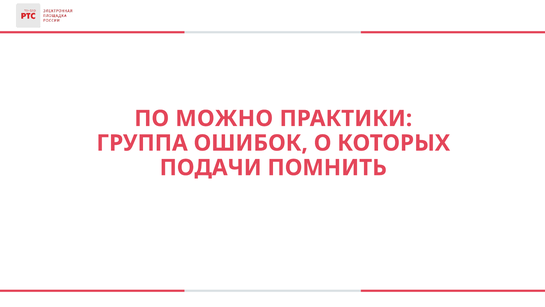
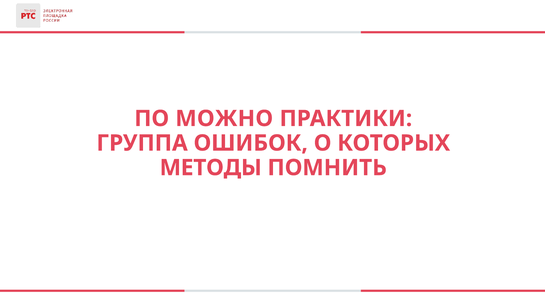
ПОДАЧИ: ПОДАЧИ -> МЕТОДЫ
